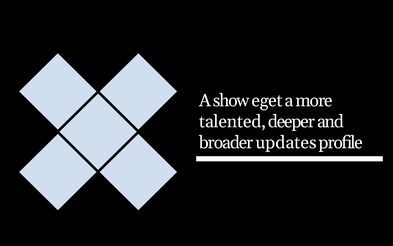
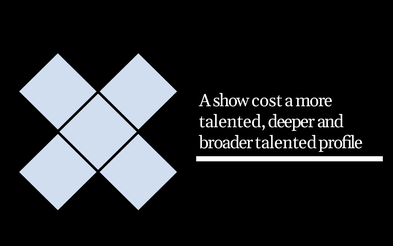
eget: eget -> cost
broader updates: updates -> talented
